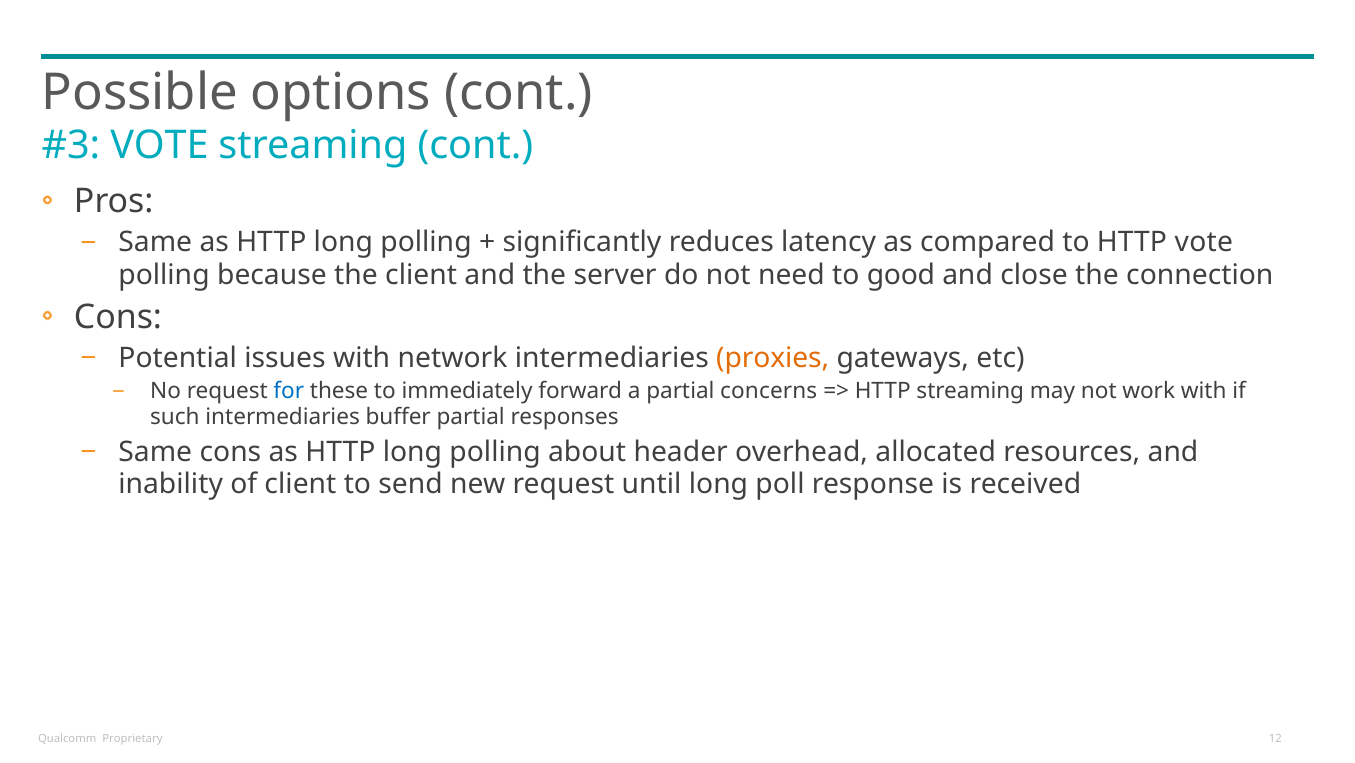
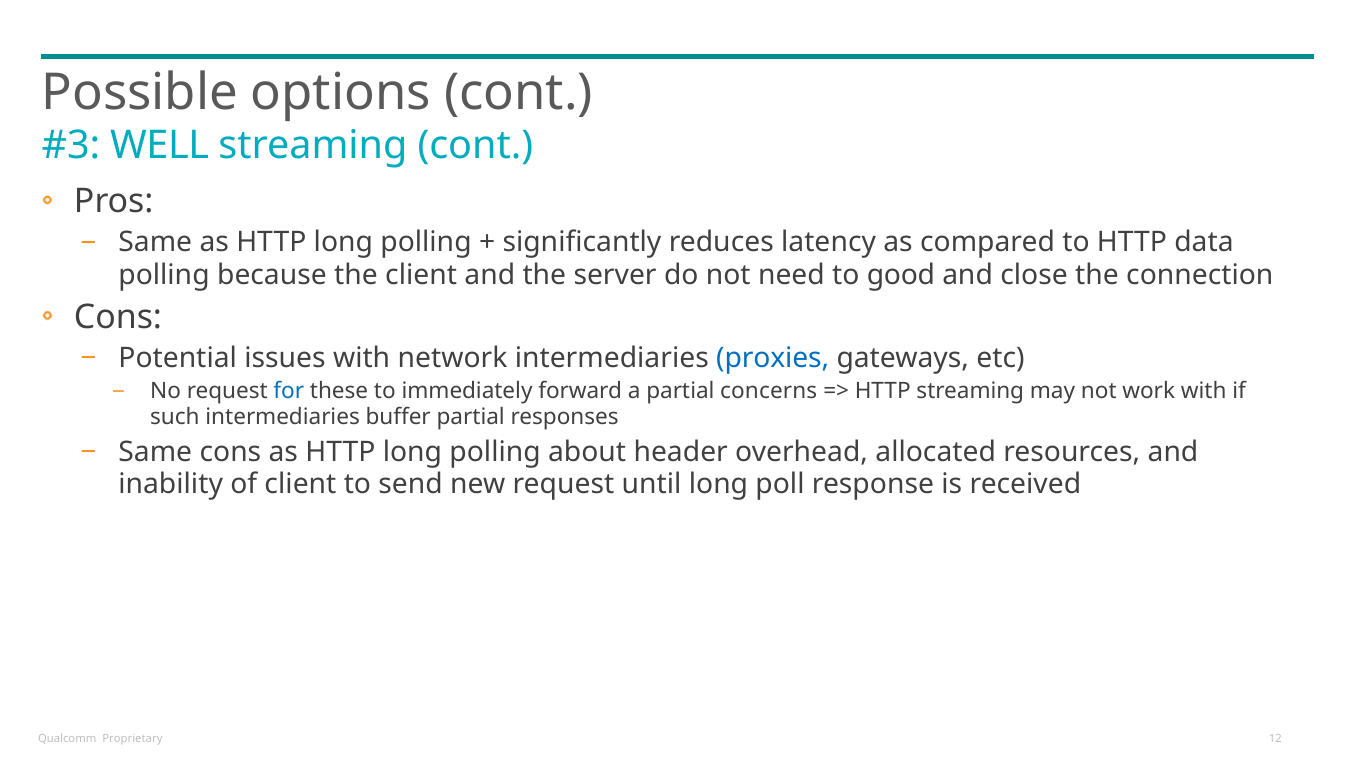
VOTE at (159, 145): VOTE -> WELL
HTTP vote: vote -> data
proxies colour: orange -> blue
